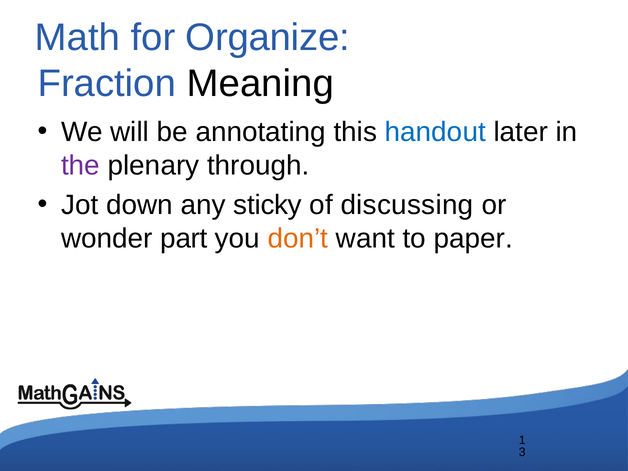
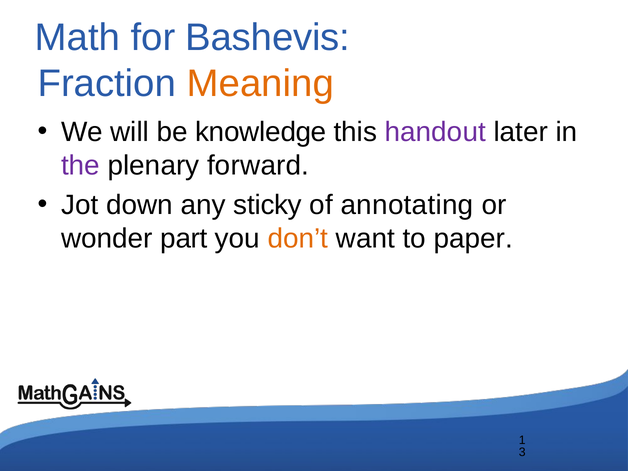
Organize: Organize -> Bashevis
Meaning colour: black -> orange
annotating: annotating -> knowledge
handout colour: blue -> purple
through: through -> forward
discussing: discussing -> annotating
